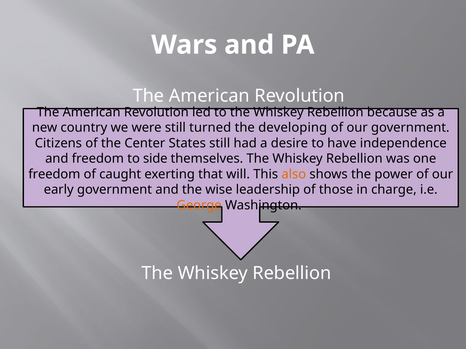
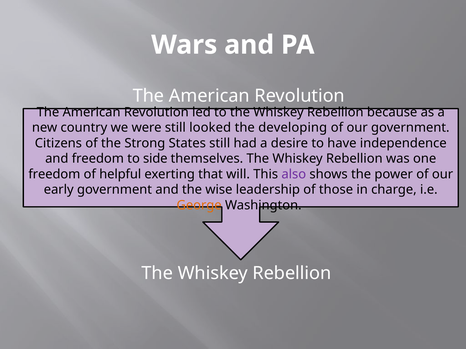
turned: turned -> looked
Center: Center -> Strong
caught: caught -> helpful
also colour: orange -> purple
